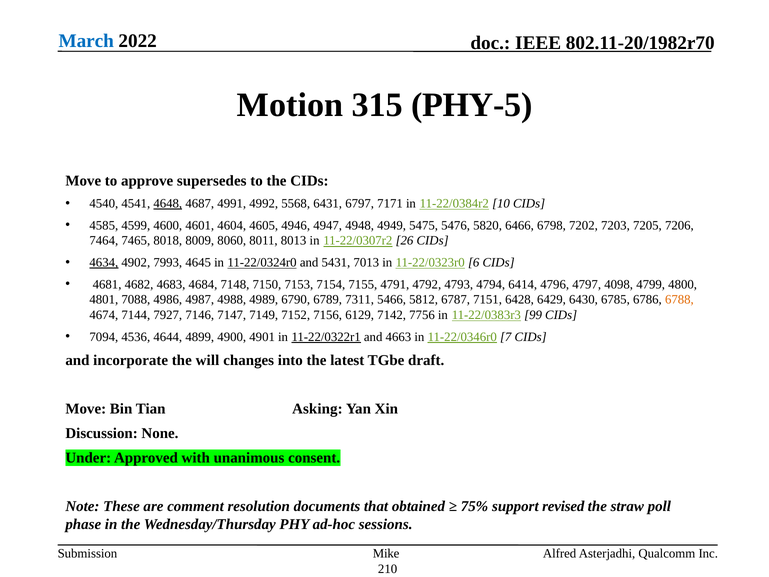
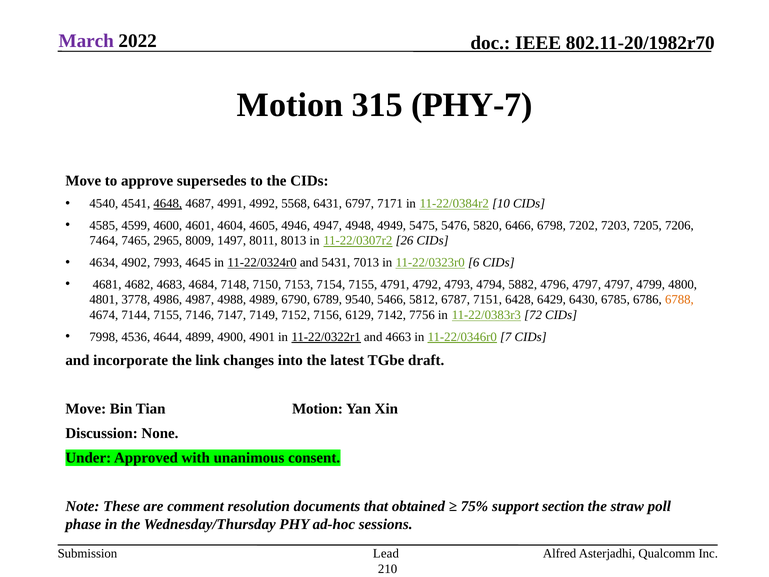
March colour: blue -> purple
PHY-5: PHY-5 -> PHY-7
8018: 8018 -> 2965
8060: 8060 -> 1497
4634 underline: present -> none
6414: 6414 -> 5882
4797 4098: 4098 -> 4797
7088: 7088 -> 3778
7311: 7311 -> 9540
7144 7927: 7927 -> 7155
99: 99 -> 72
7094: 7094 -> 7998
will: will -> link
Tian Asking: Asking -> Motion
revised: revised -> section
Mike: Mike -> Lead
